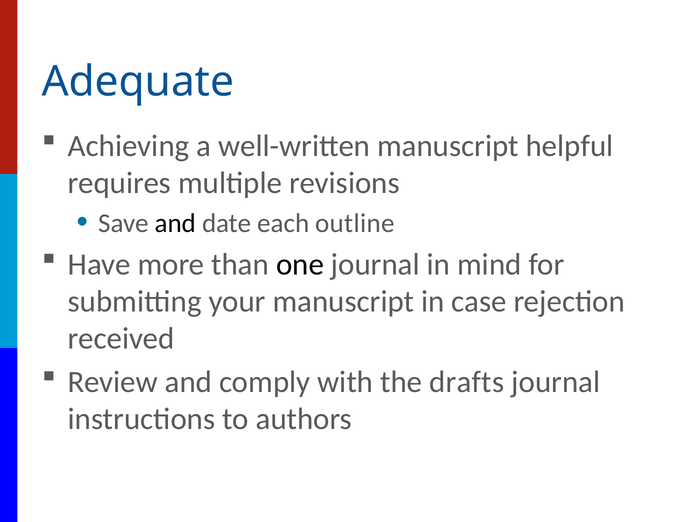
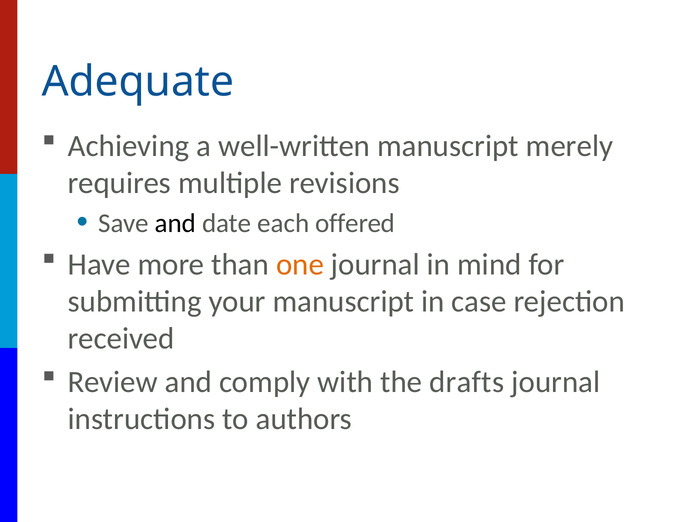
helpful: helpful -> merely
outline: outline -> offered
one colour: black -> orange
